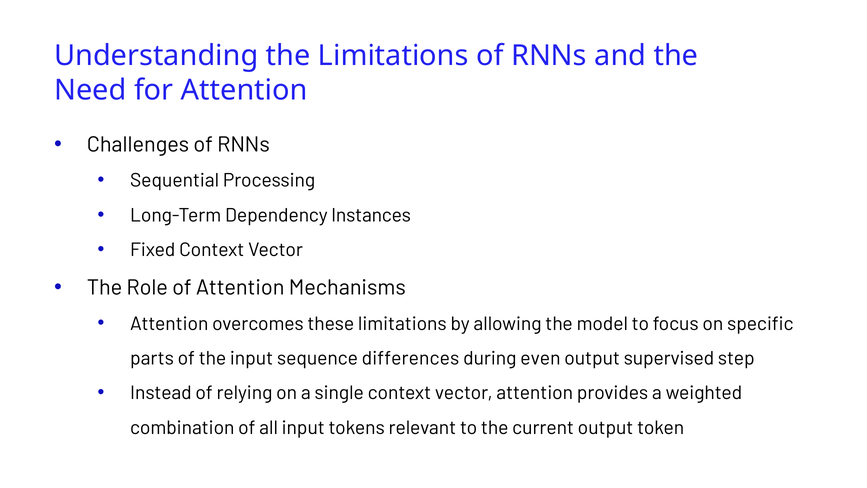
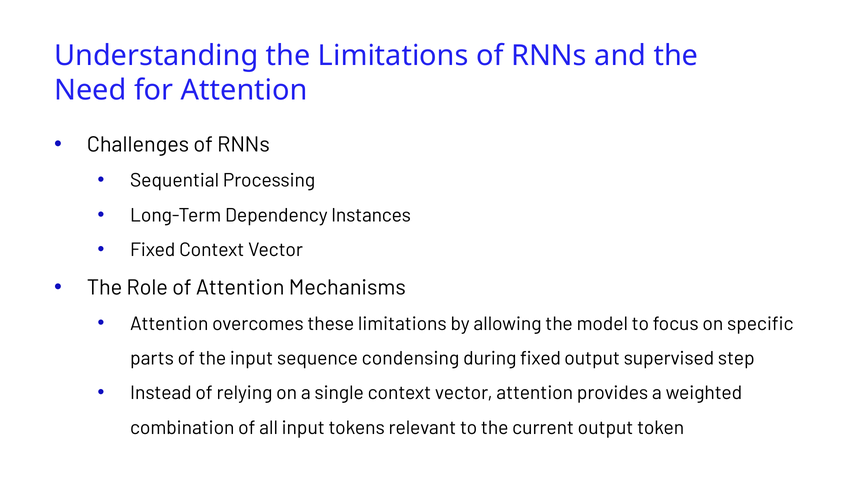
differences: differences -> condensing
during even: even -> fixed
